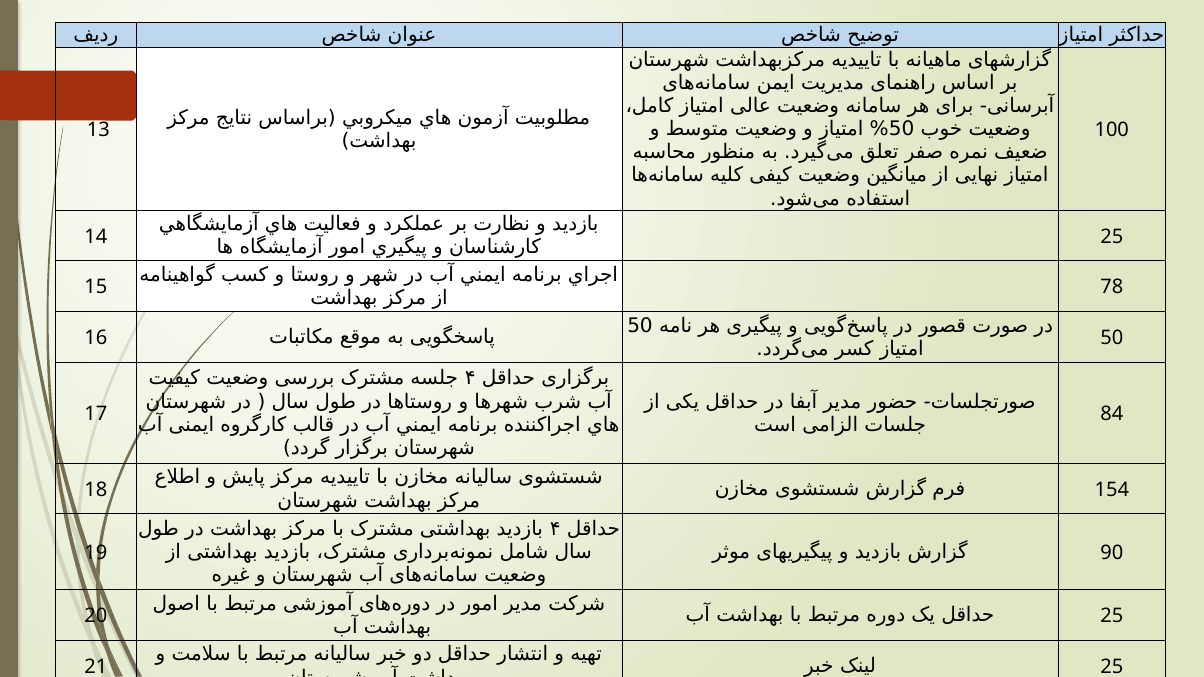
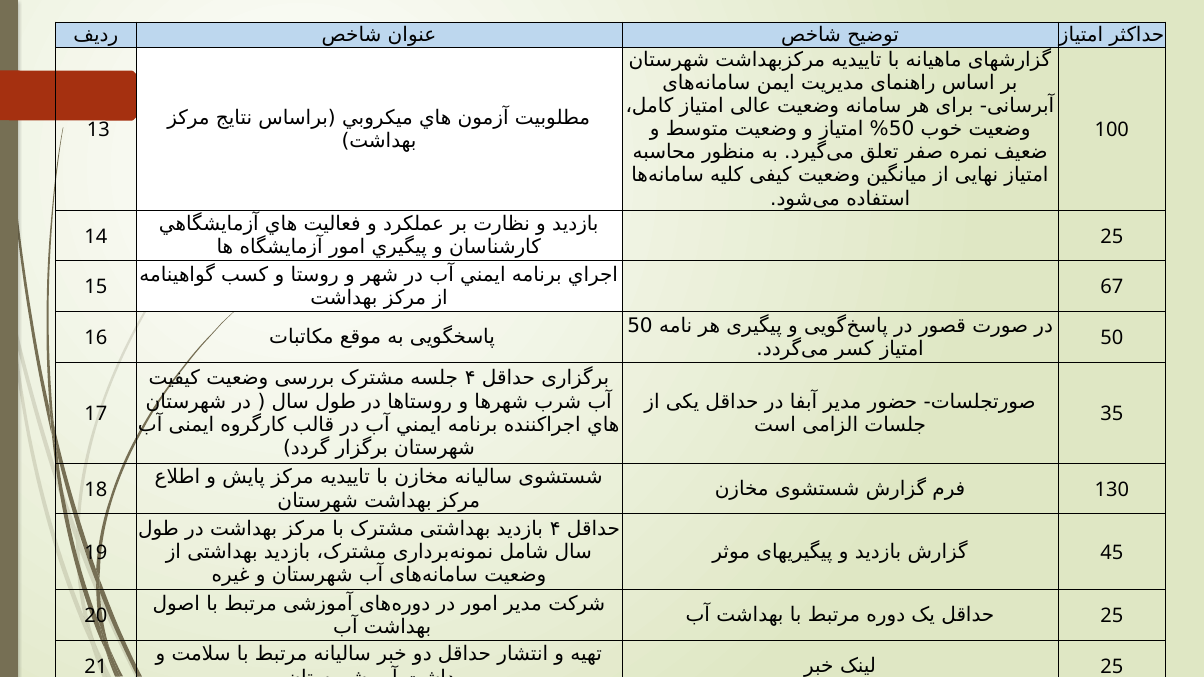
78: 78 -> 67
84: 84 -> 35
154: 154 -> 130
90: 90 -> 45
